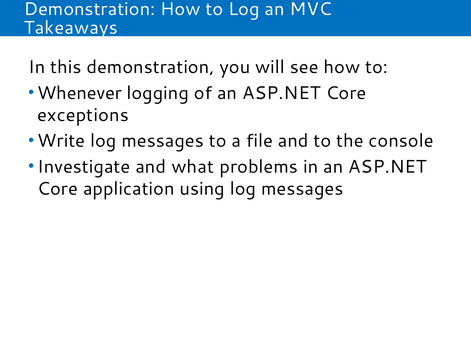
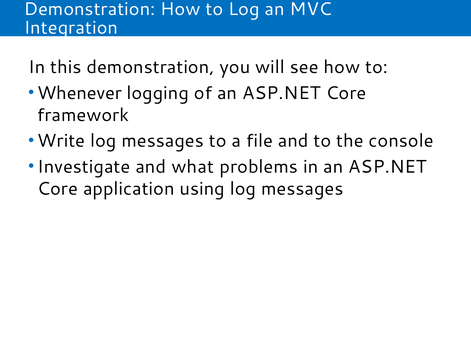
Takeaways: Takeaways -> Integration
exceptions: exceptions -> framework
